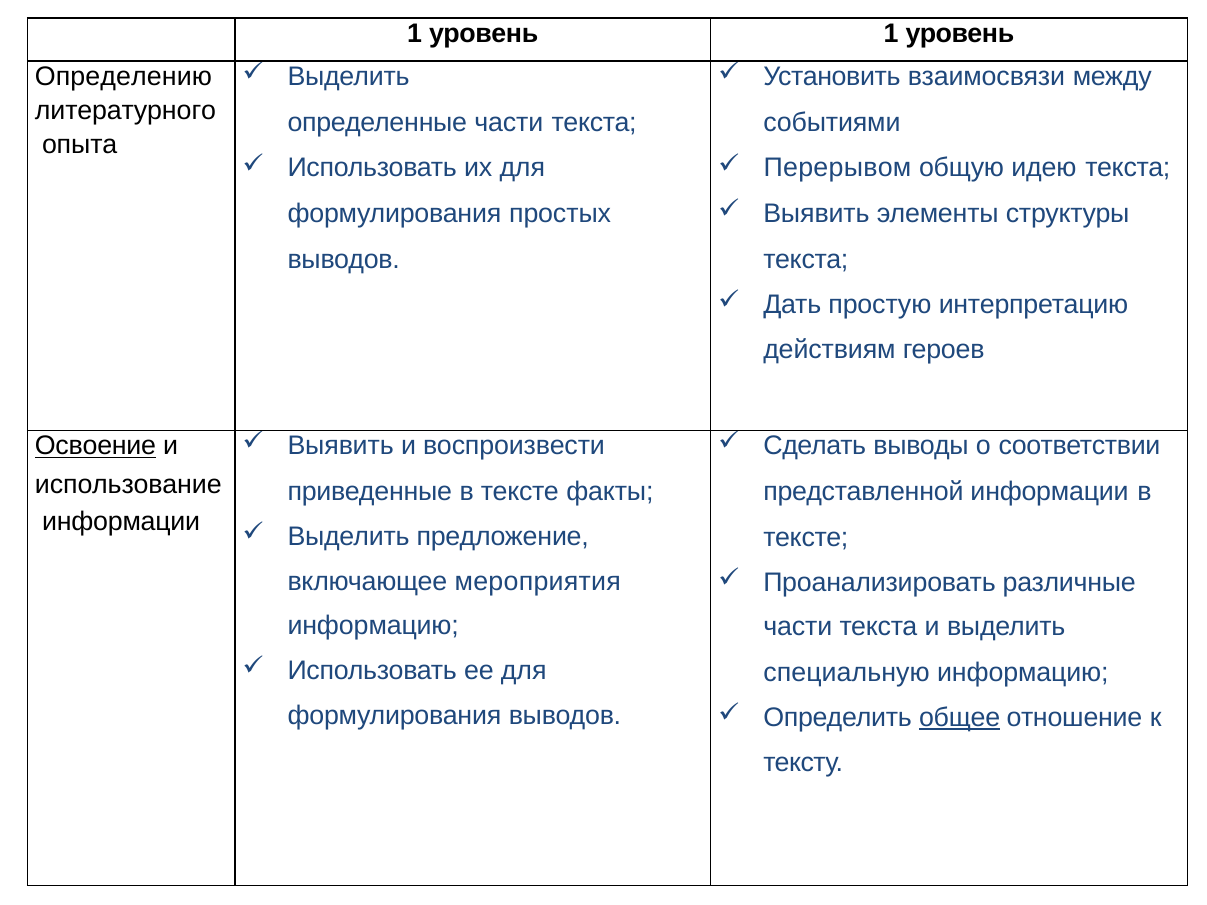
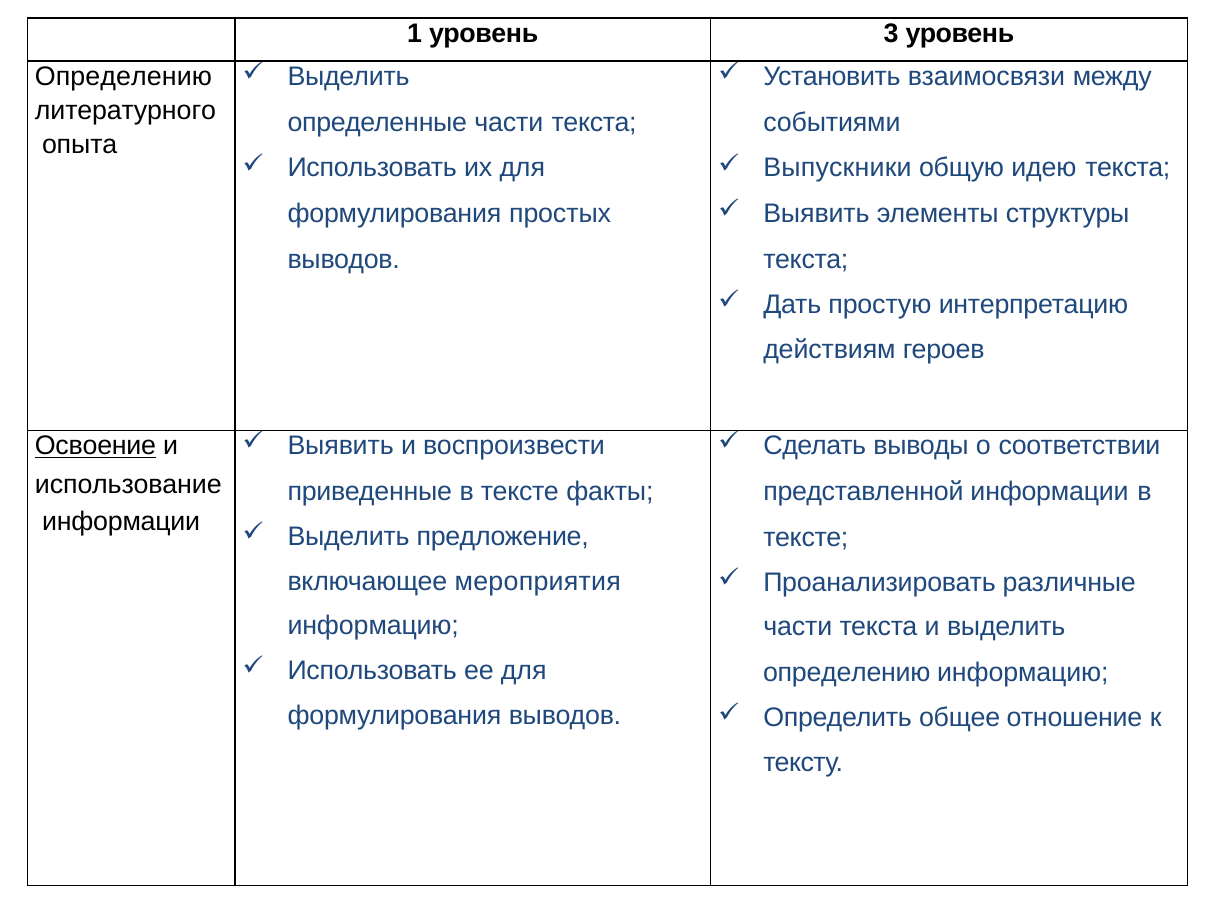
уровень 1: 1 -> 3
Перерывом: Перерывом -> Выпускники
специальную at (847, 673): специальную -> определению
общее underline: present -> none
